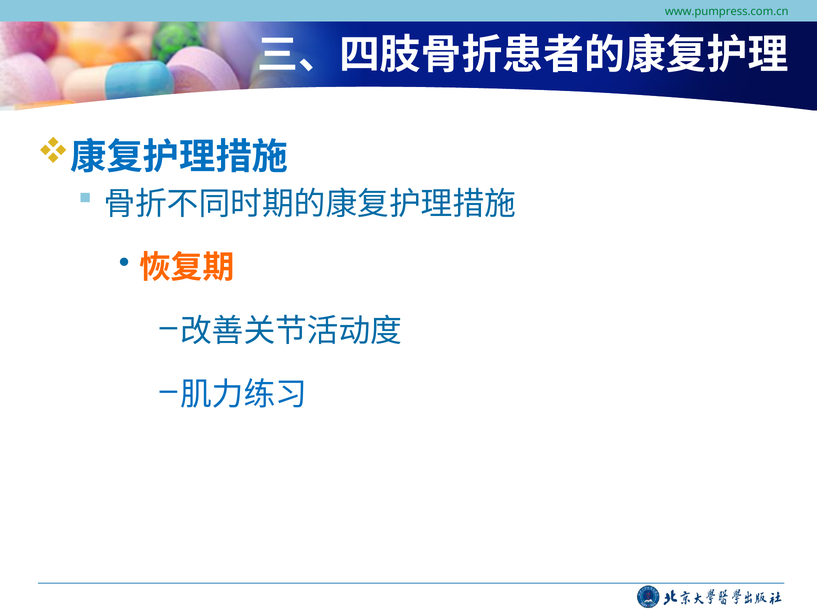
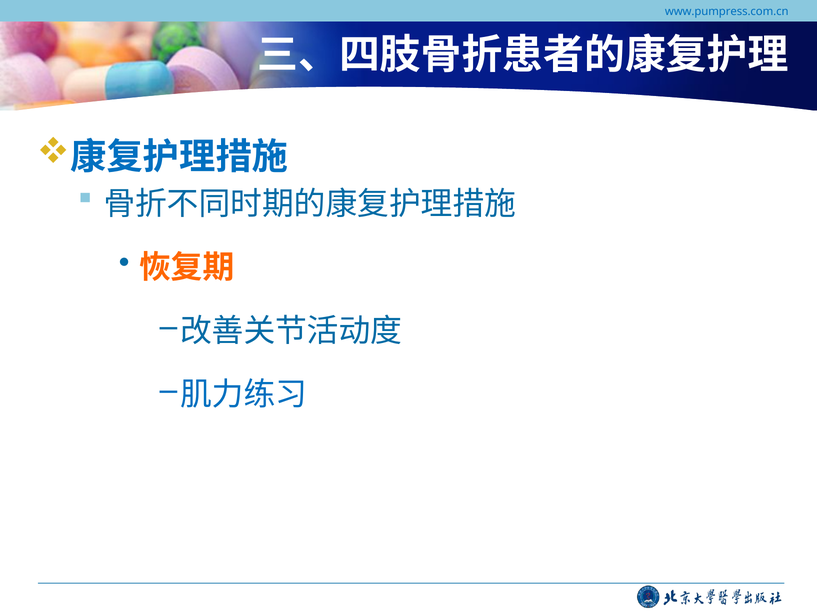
www.pumpress.com.cn colour: green -> blue
